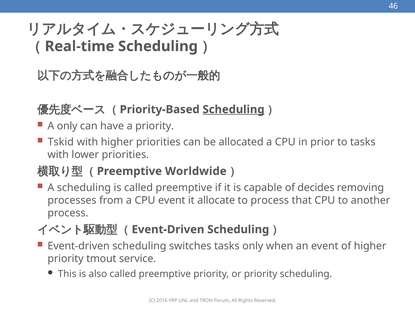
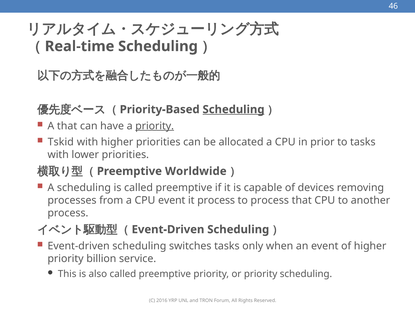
A only: only -> that
priority at (155, 126) underline: none -> present
decides: decides -> devices
it allocate: allocate -> process
tmout: tmout -> billion
